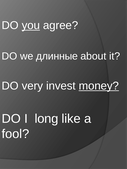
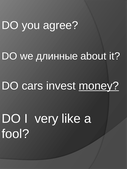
you underline: present -> none
very: very -> cars
long: long -> very
